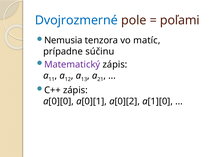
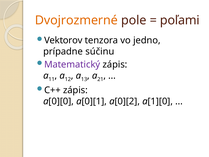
Dvojrozmerné colour: blue -> orange
Nemusia: Nemusia -> Vektorov
matíc: matíc -> jedno
